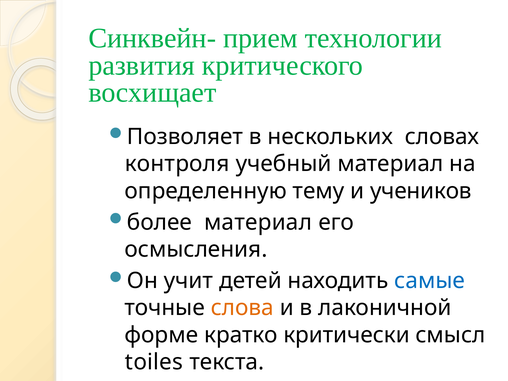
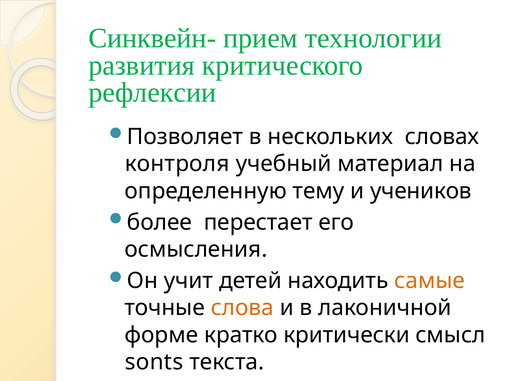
восхищает: восхищает -> рефлексии
более материал: материал -> перестает
самые colour: blue -> orange
toiles: toiles -> sonts
